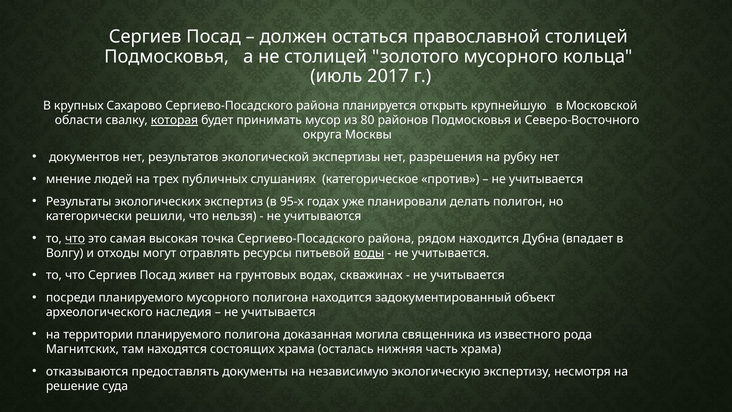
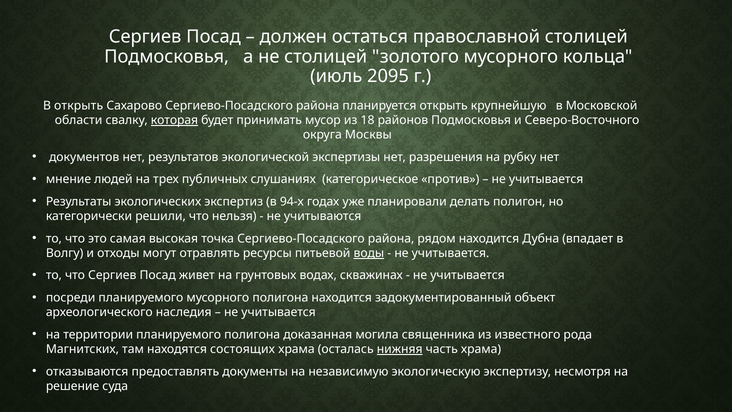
2017: 2017 -> 2095
В крупных: крупных -> открыть
80: 80 -> 18
95-х: 95-х -> 94-х
что at (75, 238) underline: present -> none
нижняя underline: none -> present
